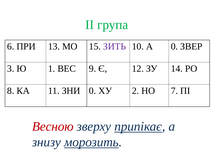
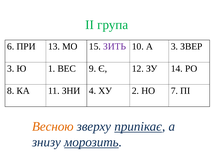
А 0: 0 -> 3
ЗНИ 0: 0 -> 4
Весною colour: red -> orange
